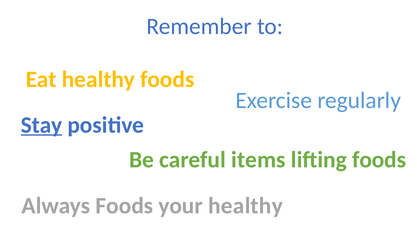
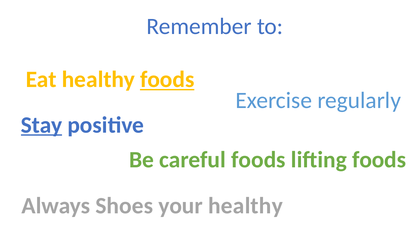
foods at (167, 80) underline: none -> present
careful items: items -> foods
Always Foods: Foods -> Shoes
